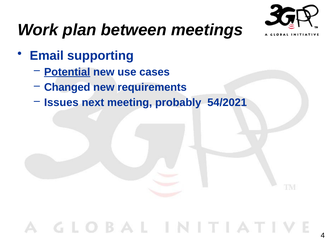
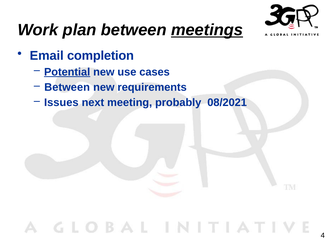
meetings underline: none -> present
supporting: supporting -> completion
Changed at (67, 87): Changed -> Between
54/2021: 54/2021 -> 08/2021
